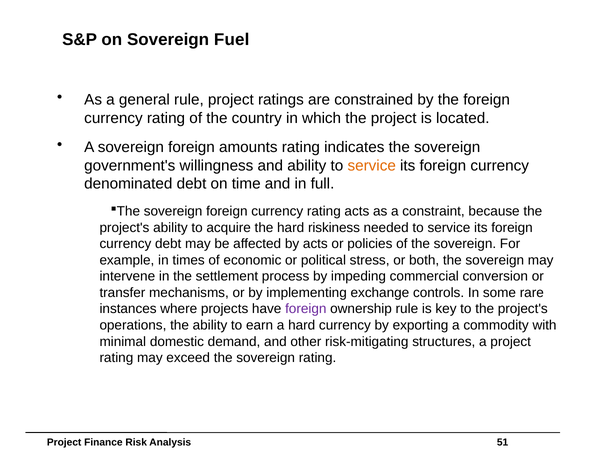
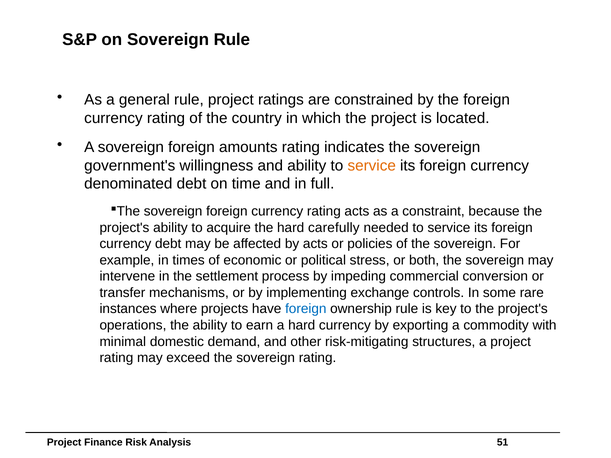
Sovereign Fuel: Fuel -> Rule
riskiness: riskiness -> carefully
foreign at (306, 309) colour: purple -> blue
